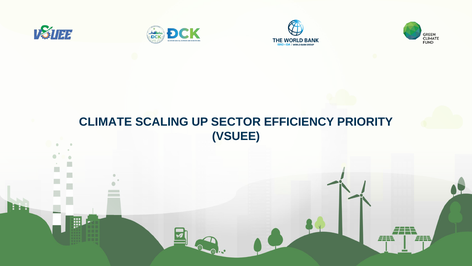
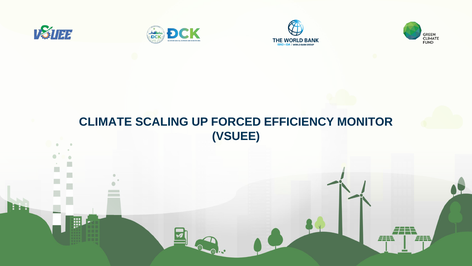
SECTOR: SECTOR -> FORCED
PRIORITY: PRIORITY -> MONITOR
